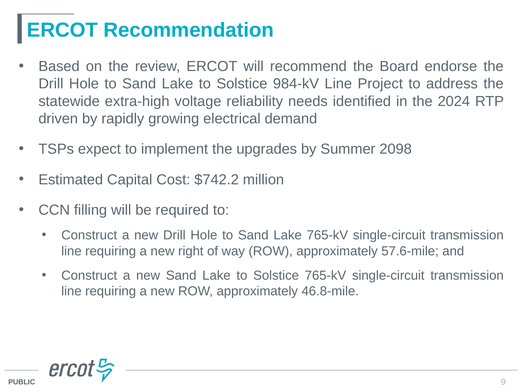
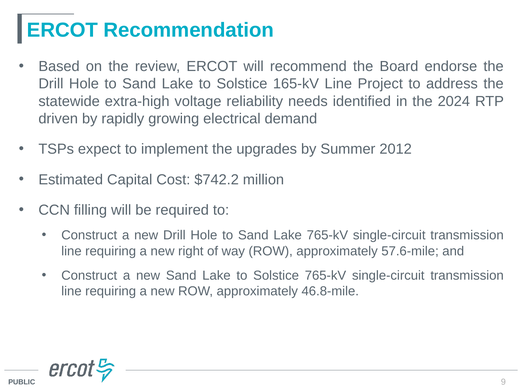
984-kV: 984-kV -> 165-kV
2098: 2098 -> 2012
